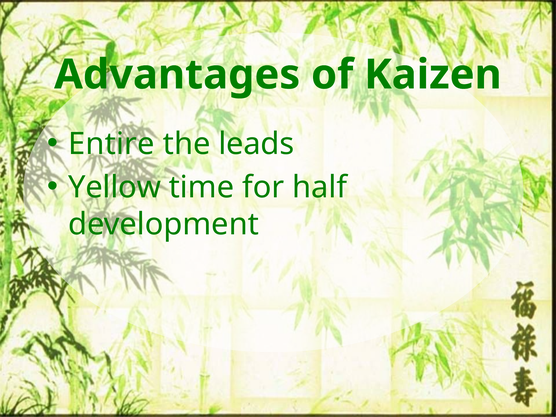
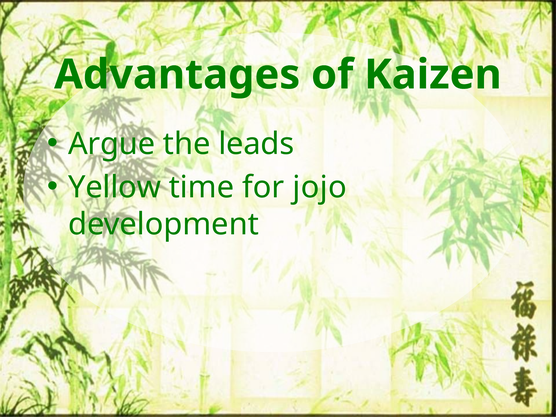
Entire: Entire -> Argue
half: half -> jojo
